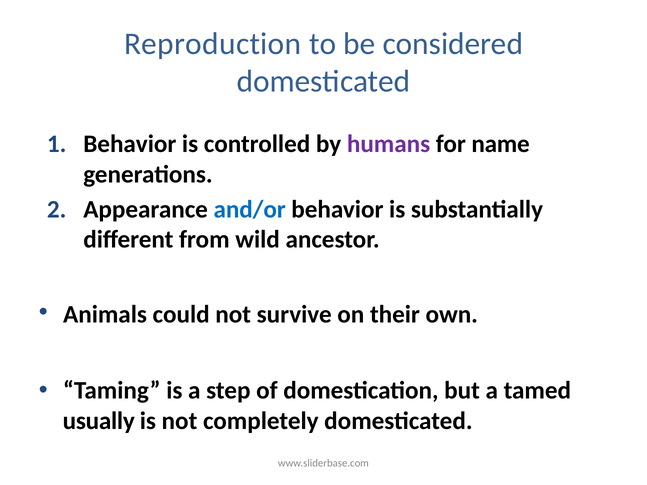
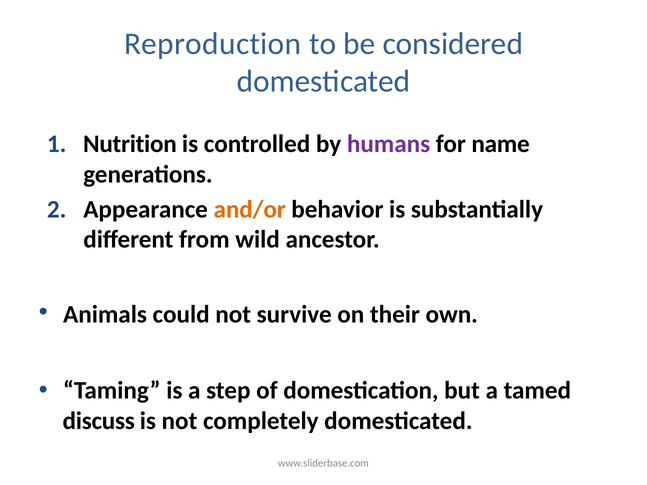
Behavior at (130, 144): Behavior -> Nutrition
and/or colour: blue -> orange
usually: usually -> discuss
